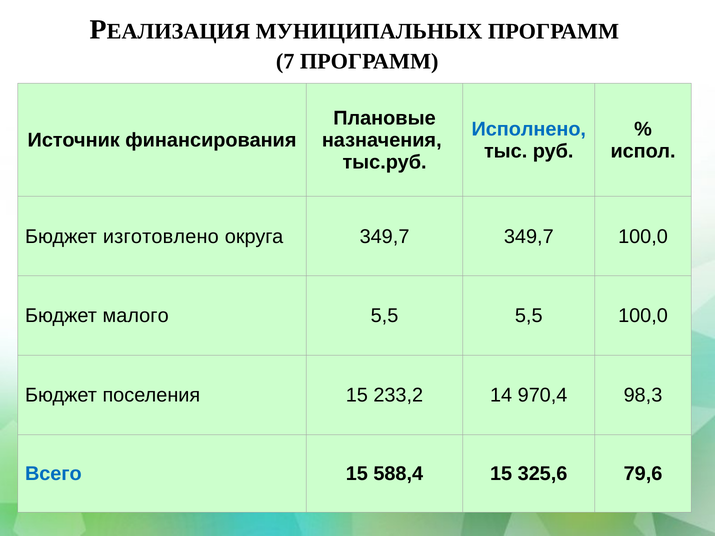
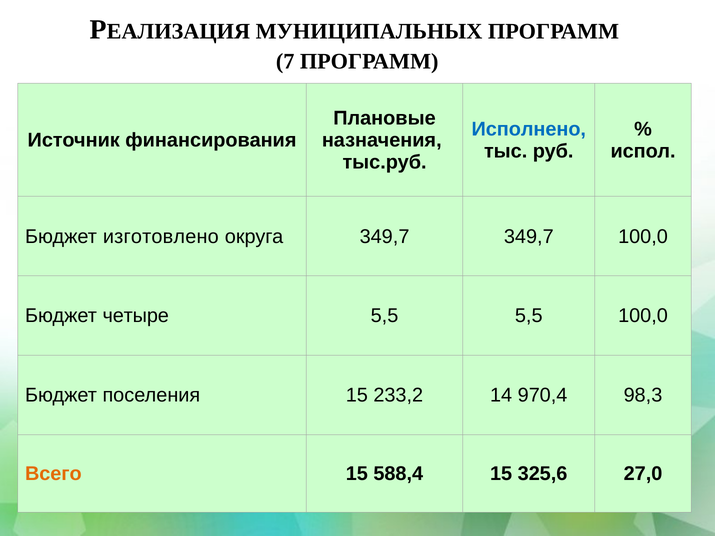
малого: малого -> четыре
Всего colour: blue -> orange
79,6: 79,6 -> 27,0
